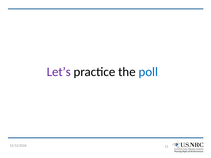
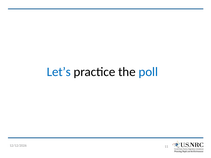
Let’s colour: purple -> blue
